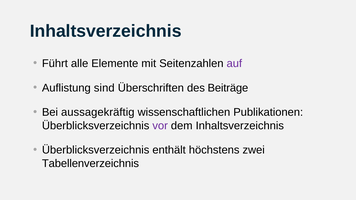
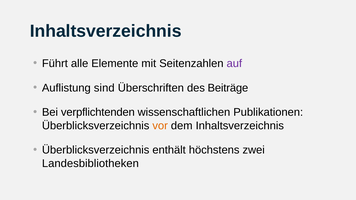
aussagekräftig: aussagekräftig -> verpflichtenden
vor colour: purple -> orange
Tabellenverzeichnis: Tabellenverzeichnis -> Landesbibliotheken
